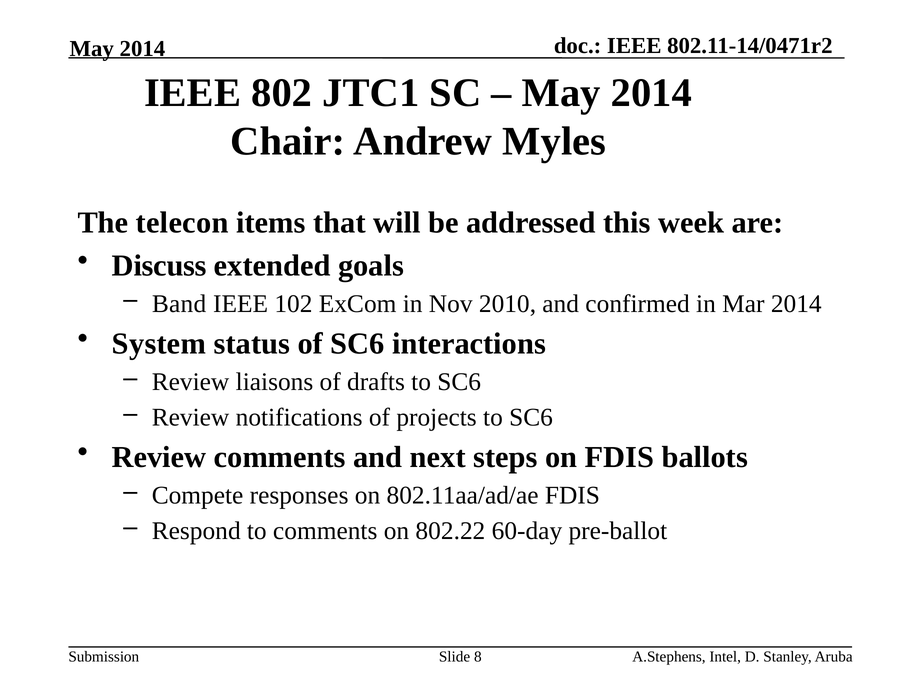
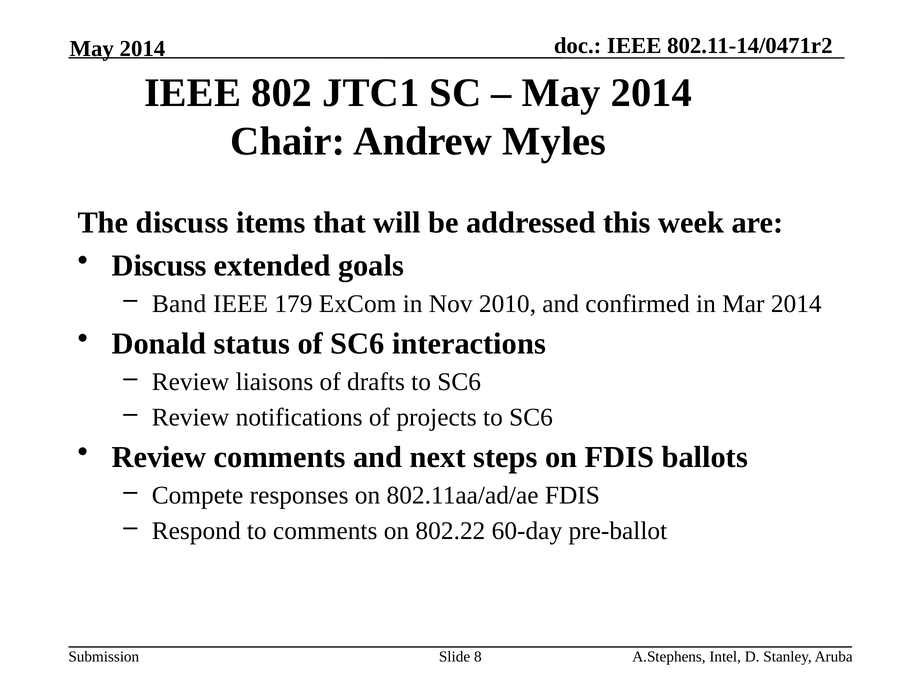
The telecon: telecon -> discuss
102: 102 -> 179
System: System -> Donald
